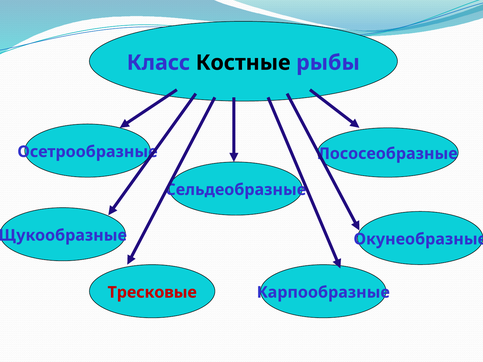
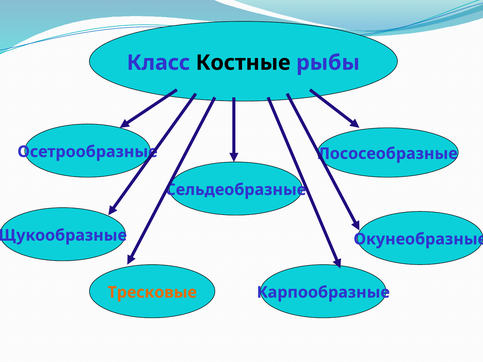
Тресковые colour: red -> orange
